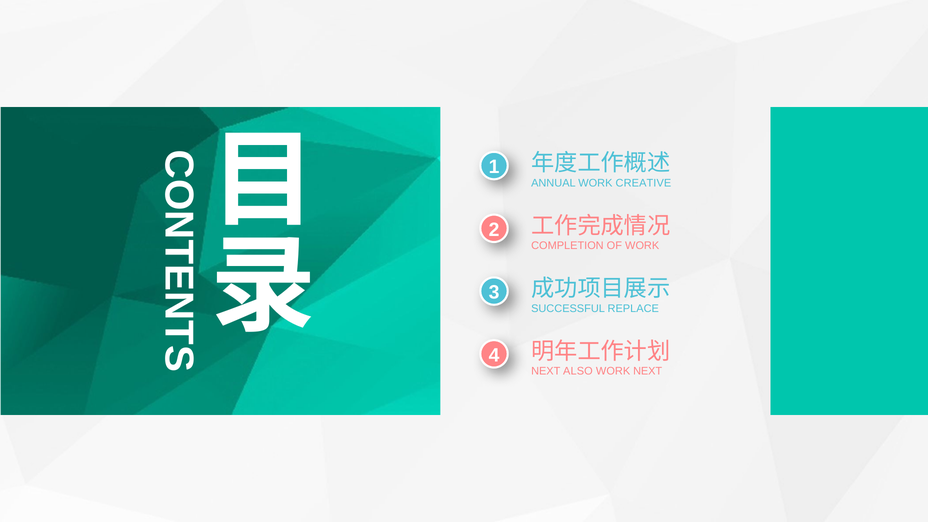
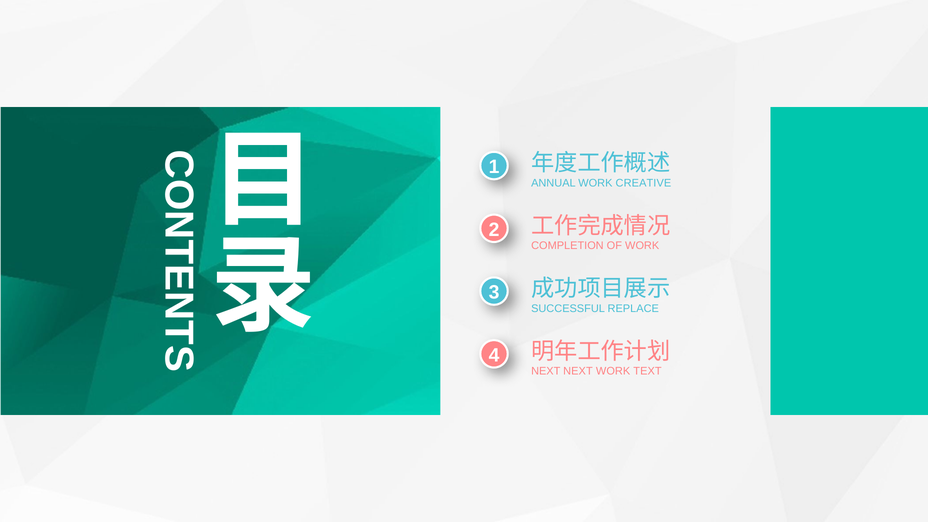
NEXT ALSO: ALSO -> NEXT
WORK NEXT: NEXT -> TEXT
